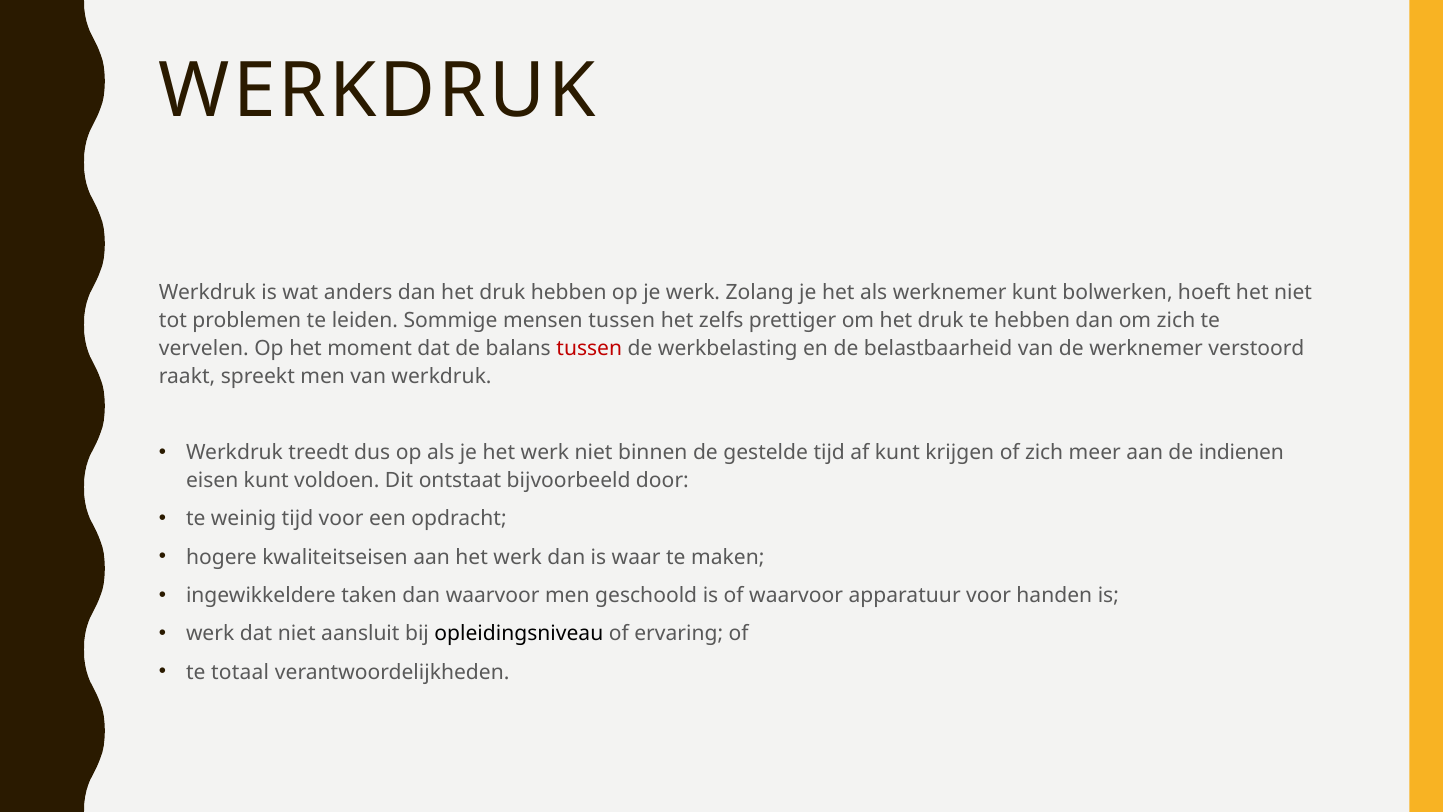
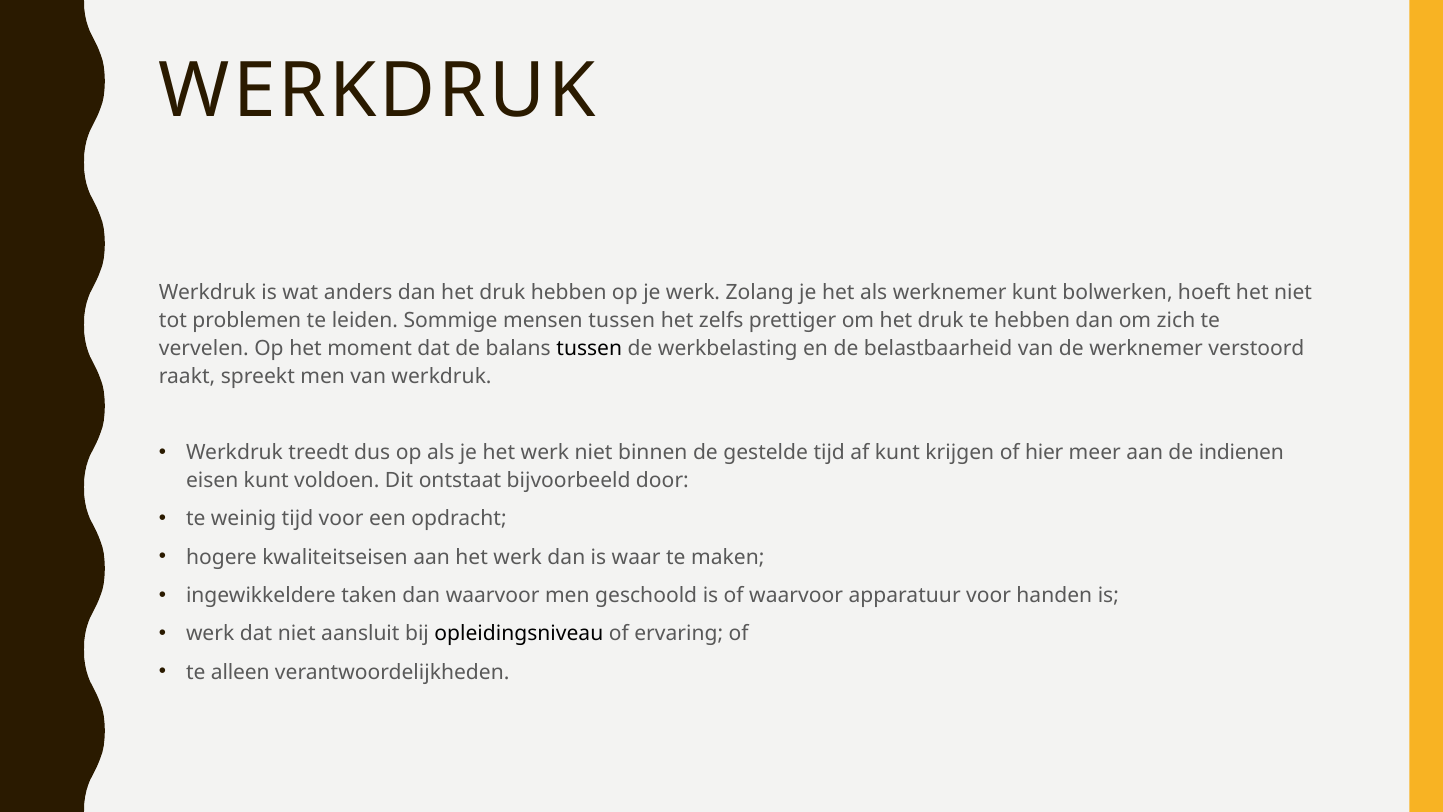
tussen at (589, 348) colour: red -> black
of zich: zich -> hier
totaal: totaal -> alleen
